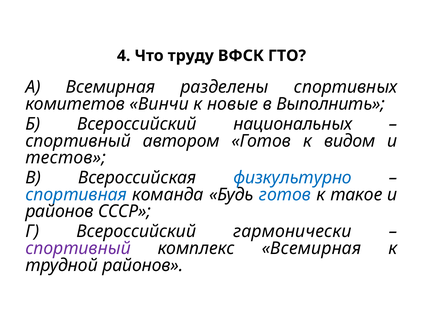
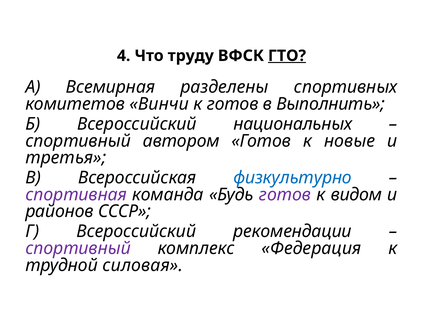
ГТО underline: none -> present
к новые: новые -> готов
видом: видом -> новые
тестов: тестов -> третья
спортивная colour: blue -> purple
готов at (285, 195) colour: blue -> purple
такое: такое -> видом
гармонически: гармонически -> рекомендации
комплекс Всемирная: Всемирная -> Федерация
трудной районов: районов -> силовая
